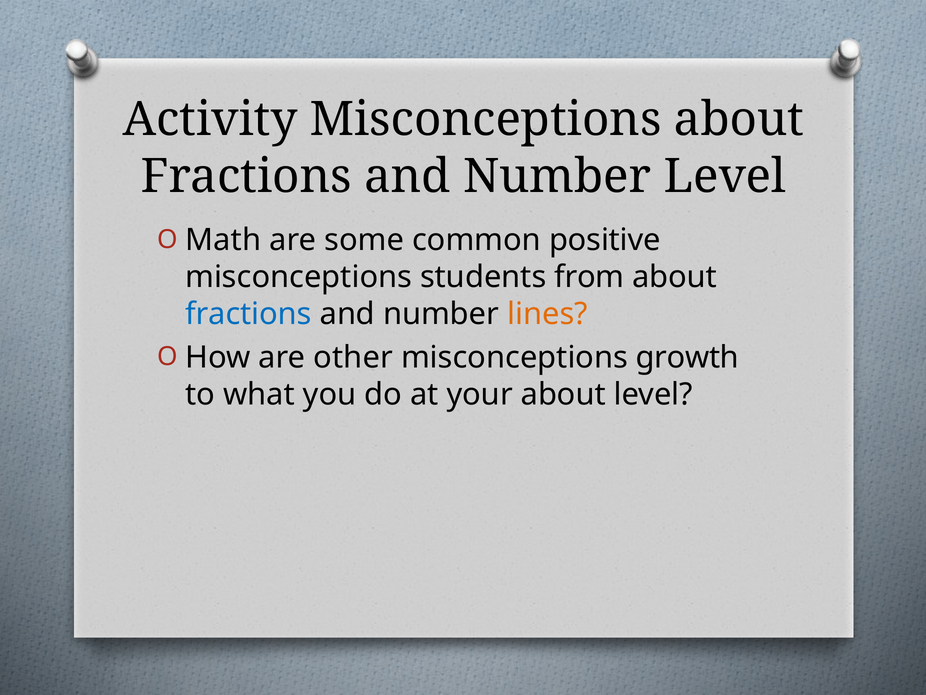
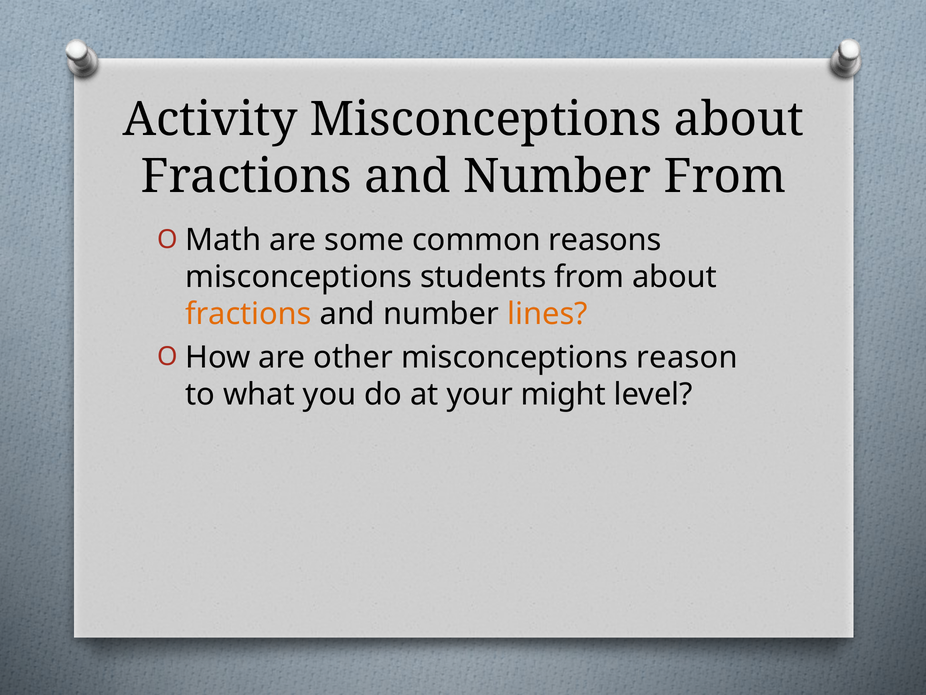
Number Level: Level -> From
positive: positive -> reasons
fractions at (248, 314) colour: blue -> orange
growth: growth -> reason
your about: about -> might
